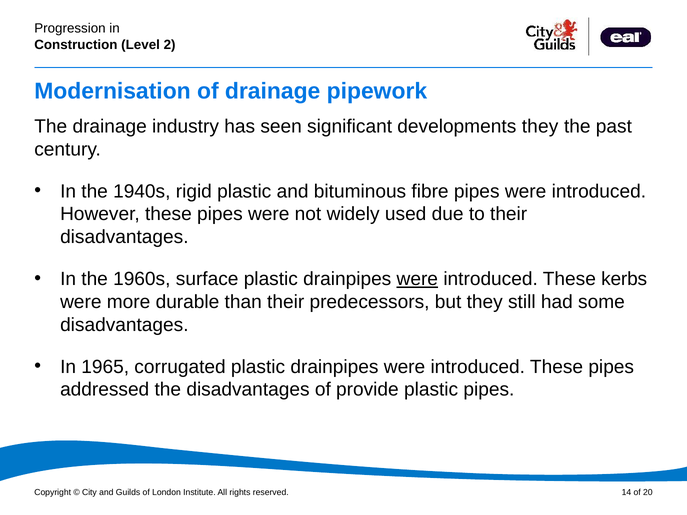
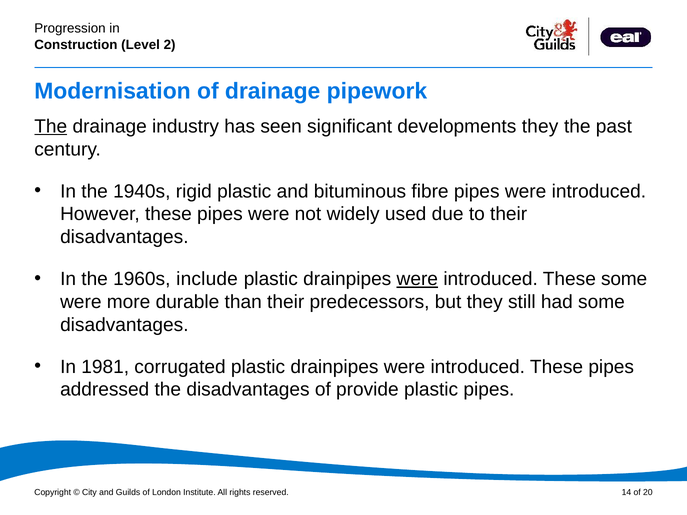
The at (51, 126) underline: none -> present
surface: surface -> include
These kerbs: kerbs -> some
1965: 1965 -> 1981
